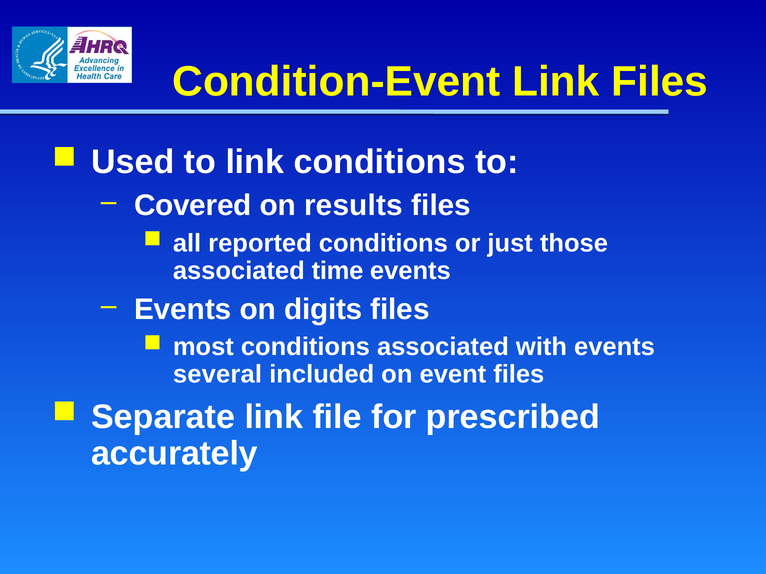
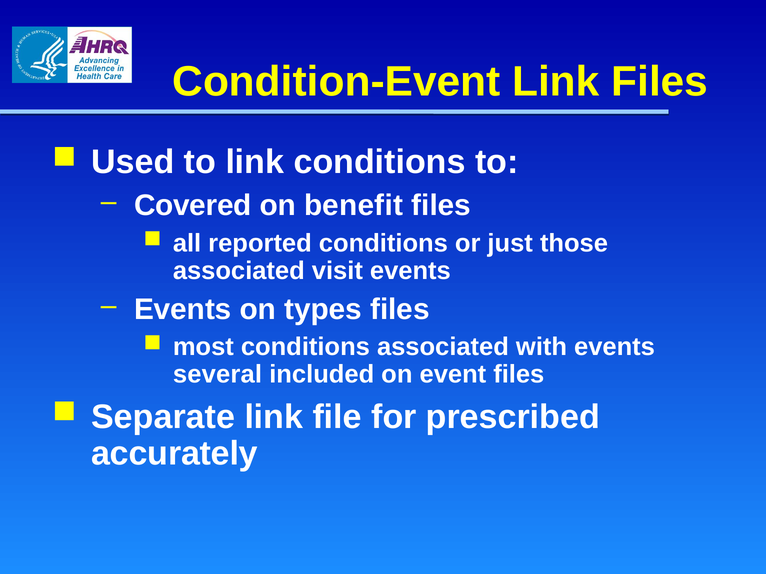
results: results -> benefit
time: time -> visit
digits: digits -> types
